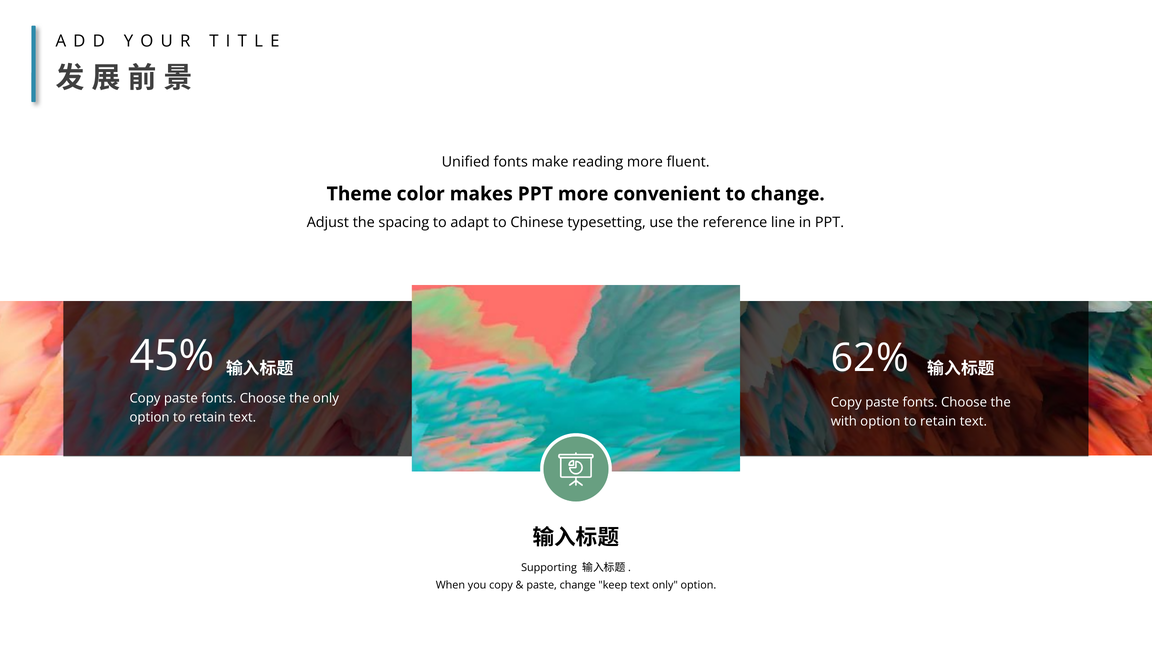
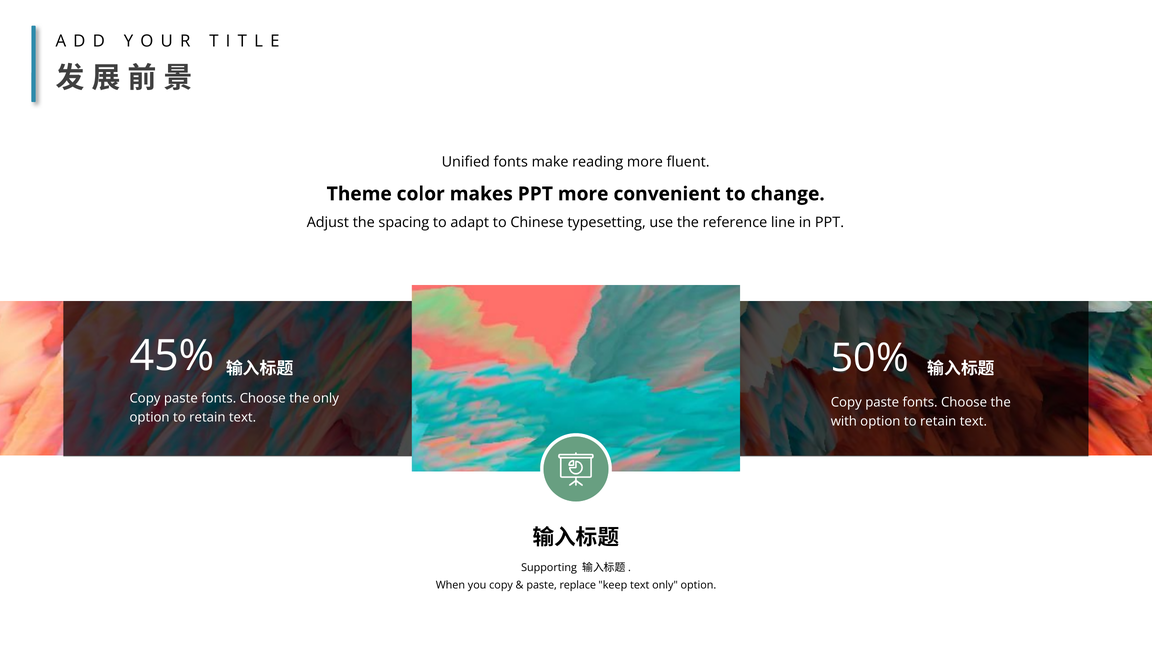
62%: 62% -> 50%
paste change: change -> replace
